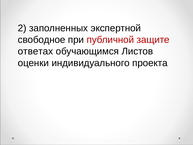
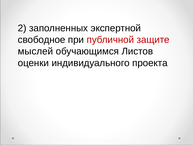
ответах: ответах -> мыслей
